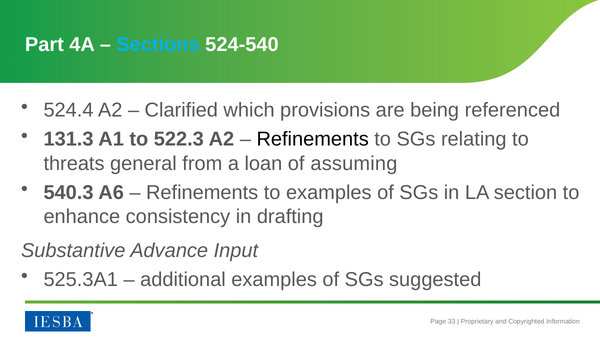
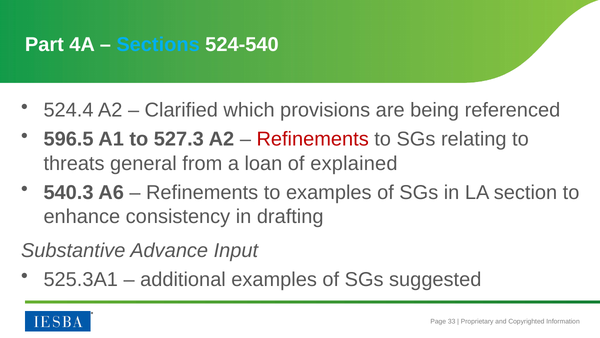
131.3: 131.3 -> 596.5
522.3: 522.3 -> 527.3
Refinements at (313, 139) colour: black -> red
assuming: assuming -> explained
